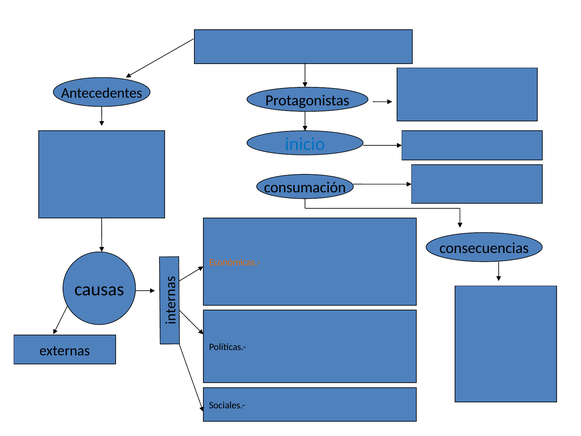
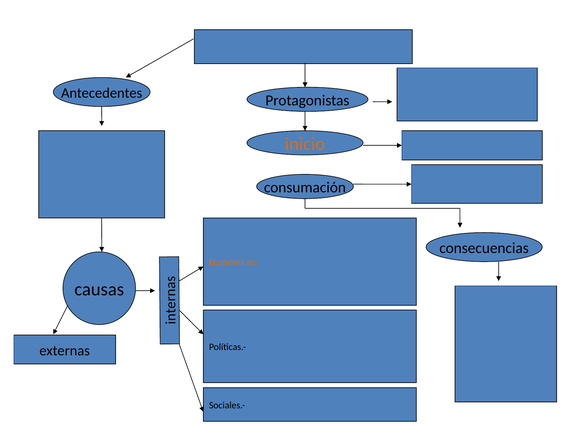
inicio colour: blue -> orange
